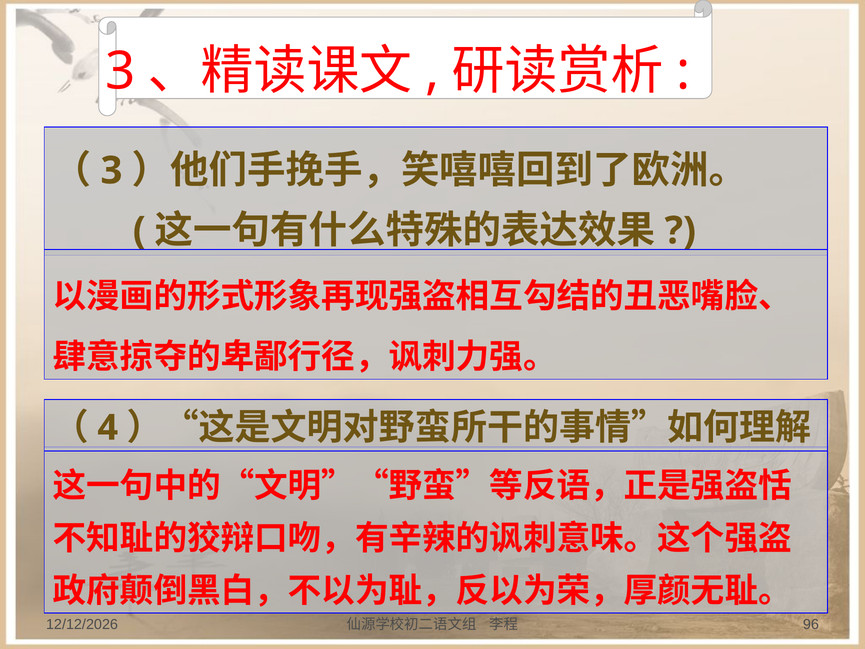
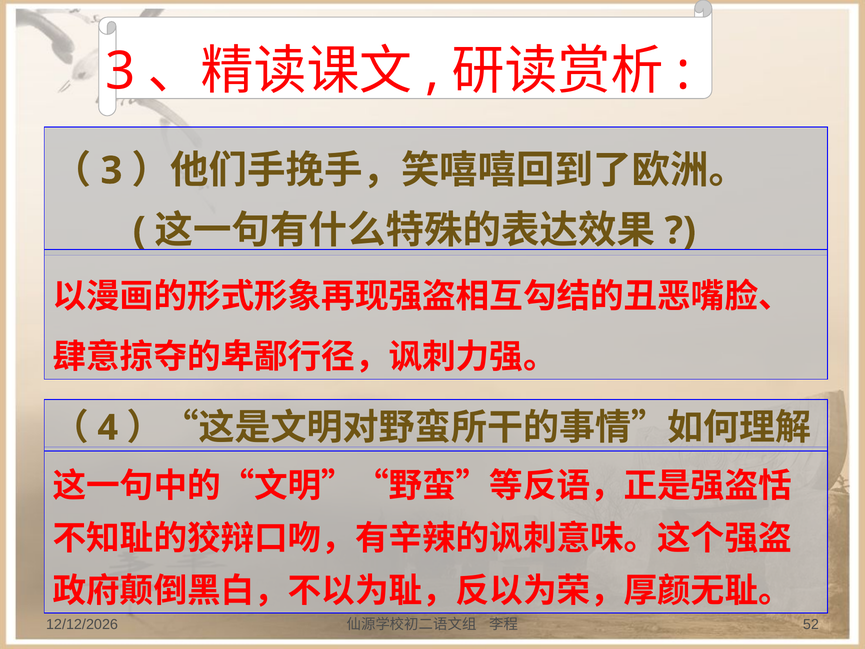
96: 96 -> 52
